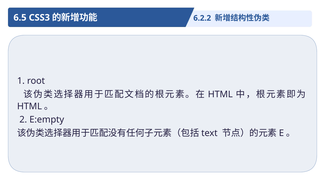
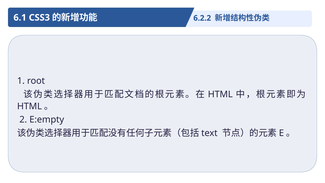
6.5: 6.5 -> 6.1
